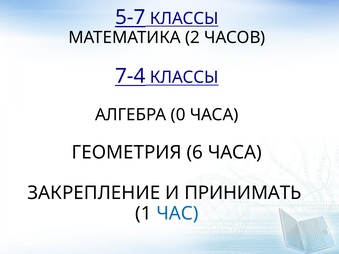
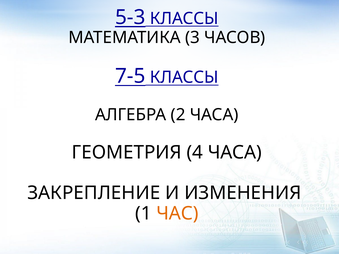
5-7: 5-7 -> 5-3
2: 2 -> 3
7-4: 7-4 -> 7-5
0: 0 -> 2
6: 6 -> 4
ПРИНИМАТЬ: ПРИНИМАТЬ -> ИЗМЕНЕНИЯ
ЧАС colour: blue -> orange
